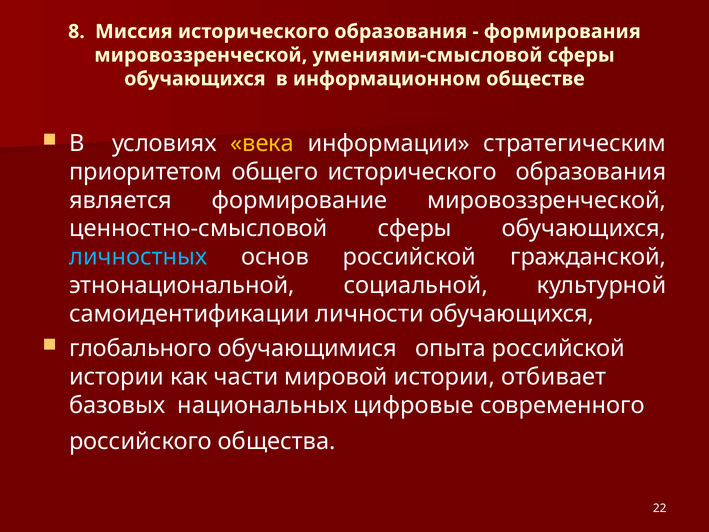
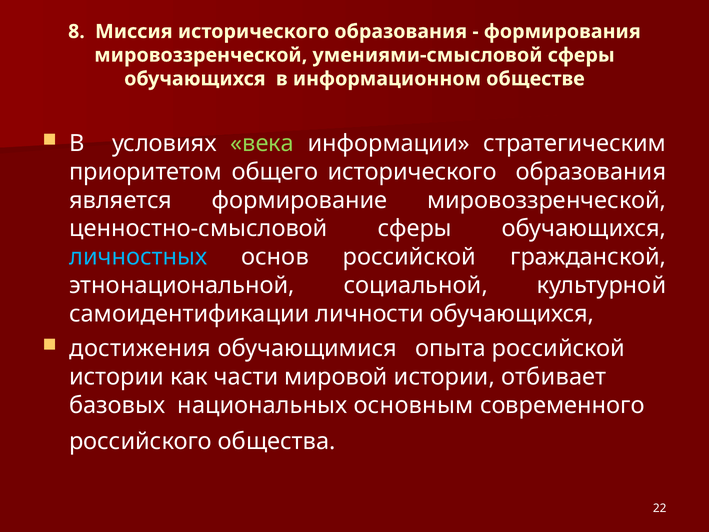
века colour: yellow -> light green
глобального: глобального -> достижения
цифровые: цифровые -> основным
